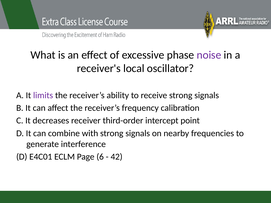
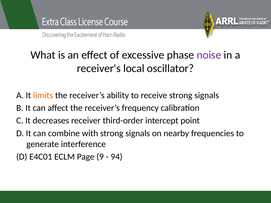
limits colour: purple -> orange
6: 6 -> 9
42: 42 -> 94
